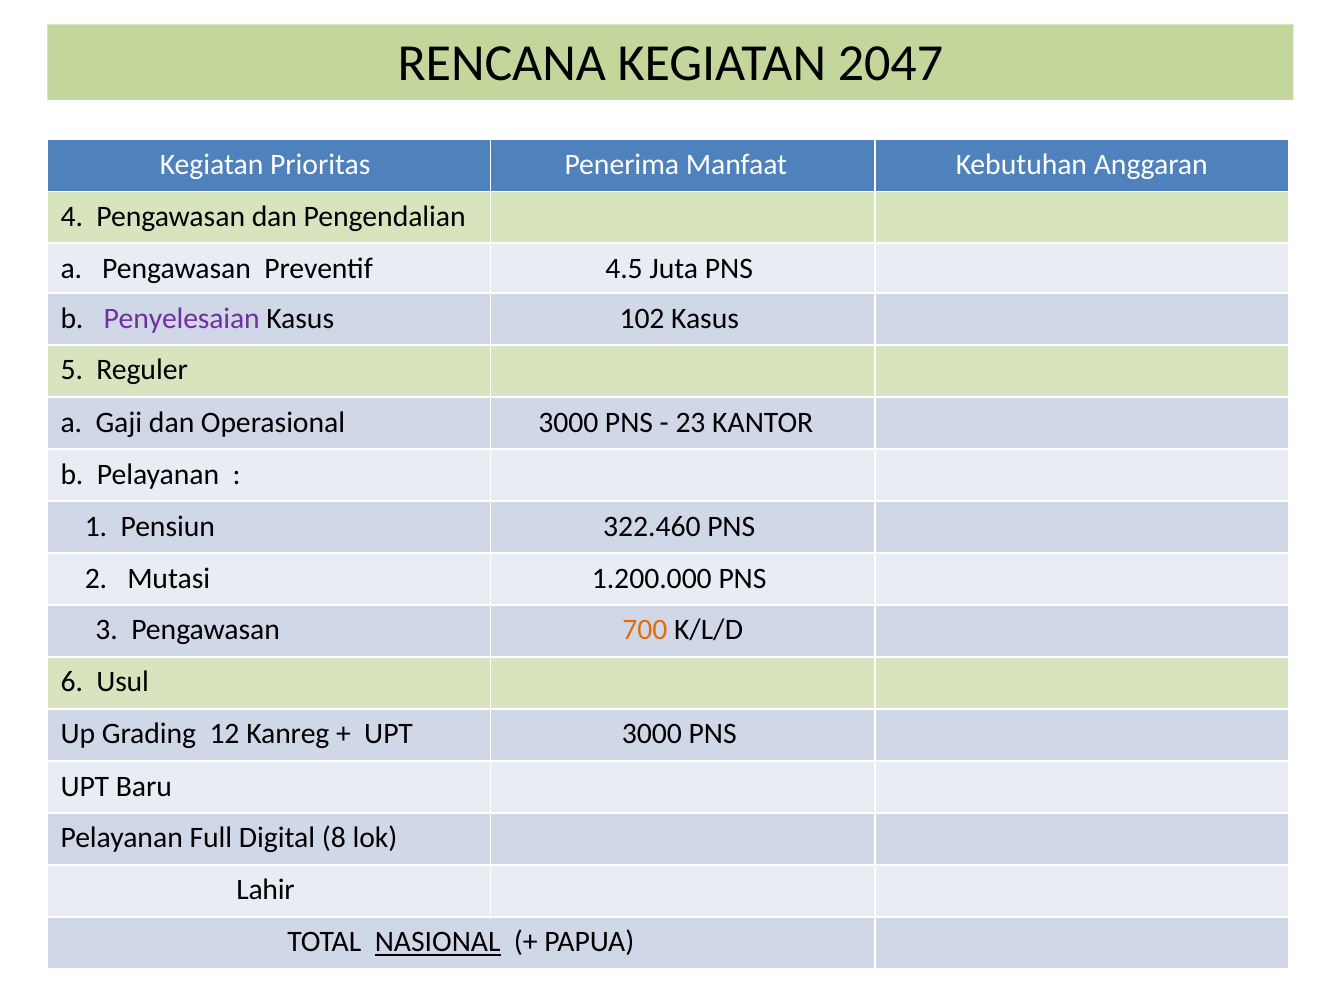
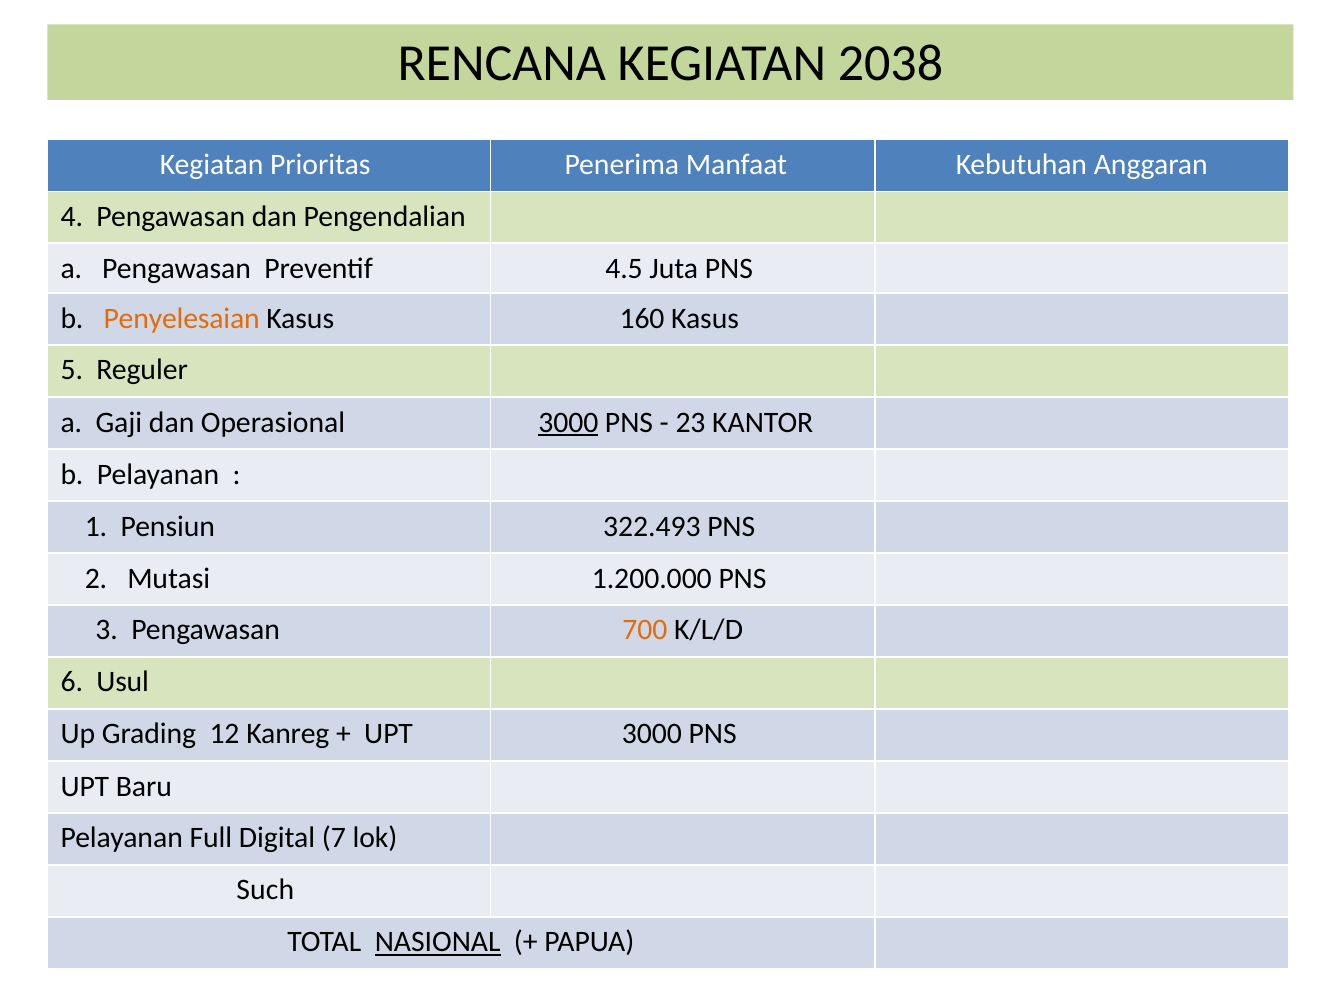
2047: 2047 -> 2038
Penyelesaian colour: purple -> orange
102: 102 -> 160
3000 at (568, 423) underline: none -> present
322.460: 322.460 -> 322.493
8: 8 -> 7
Lahir: Lahir -> Such
